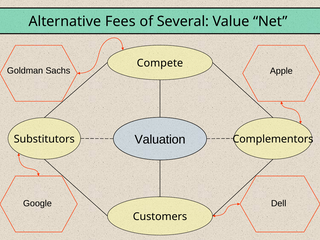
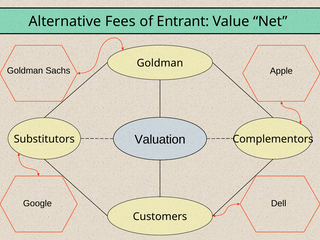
Several: Several -> Entrant
Compete at (160, 63): Compete -> Goldman
